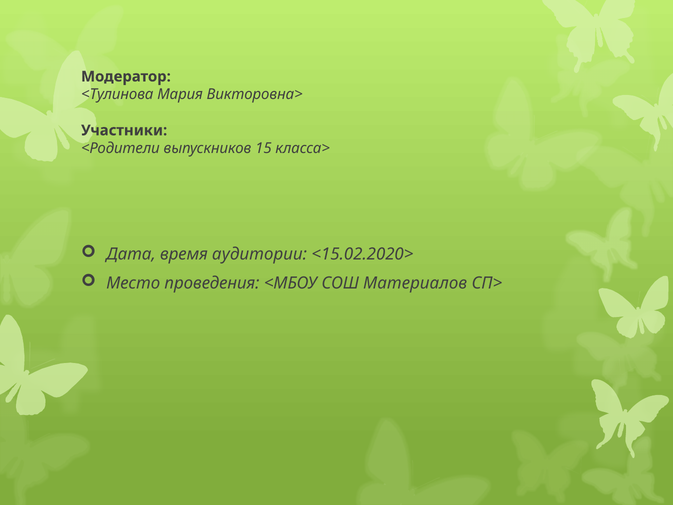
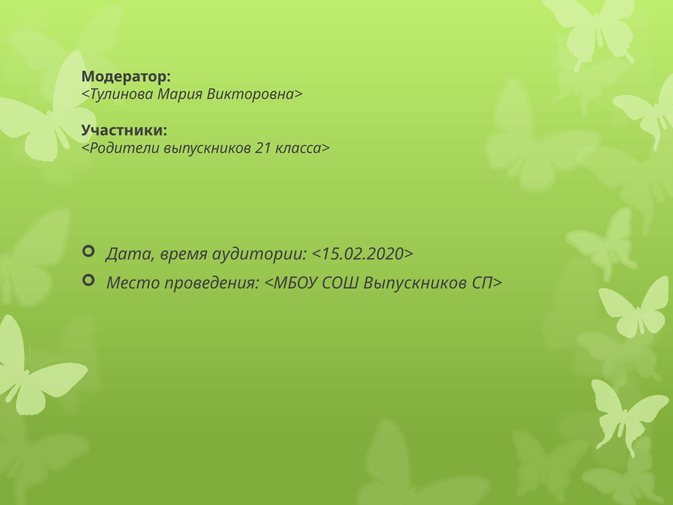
15: 15 -> 21
СОШ Материалов: Материалов -> Выпускников
